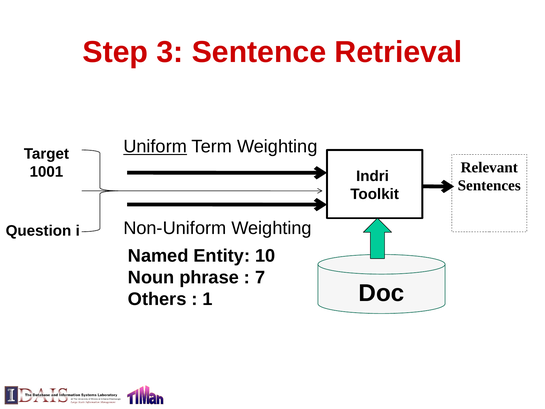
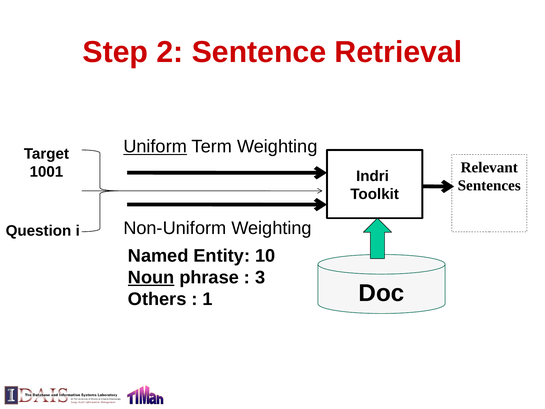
3: 3 -> 2
Noun underline: none -> present
7: 7 -> 3
